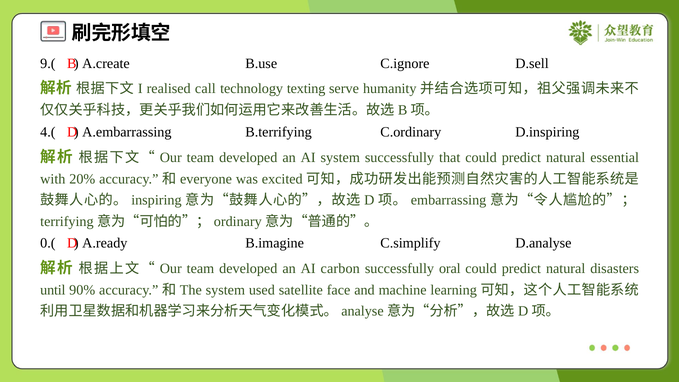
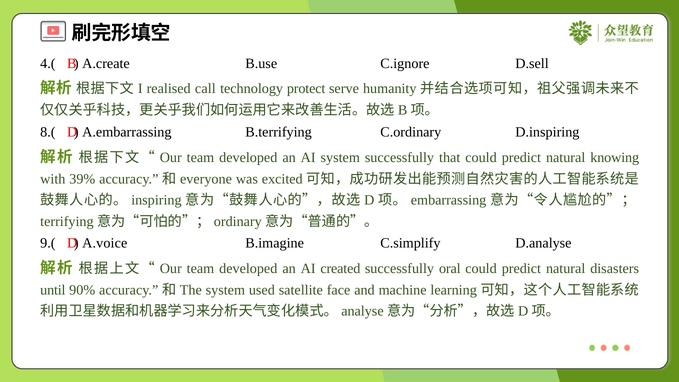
9.(: 9.( -> 4.(
texting: texting -> protect
4.(: 4.( -> 8.(
essential: essential -> knowing
20%: 20% -> 39%
0.(: 0.( -> 9.(
A.ready: A.ready -> A.voice
carbon: carbon -> created
